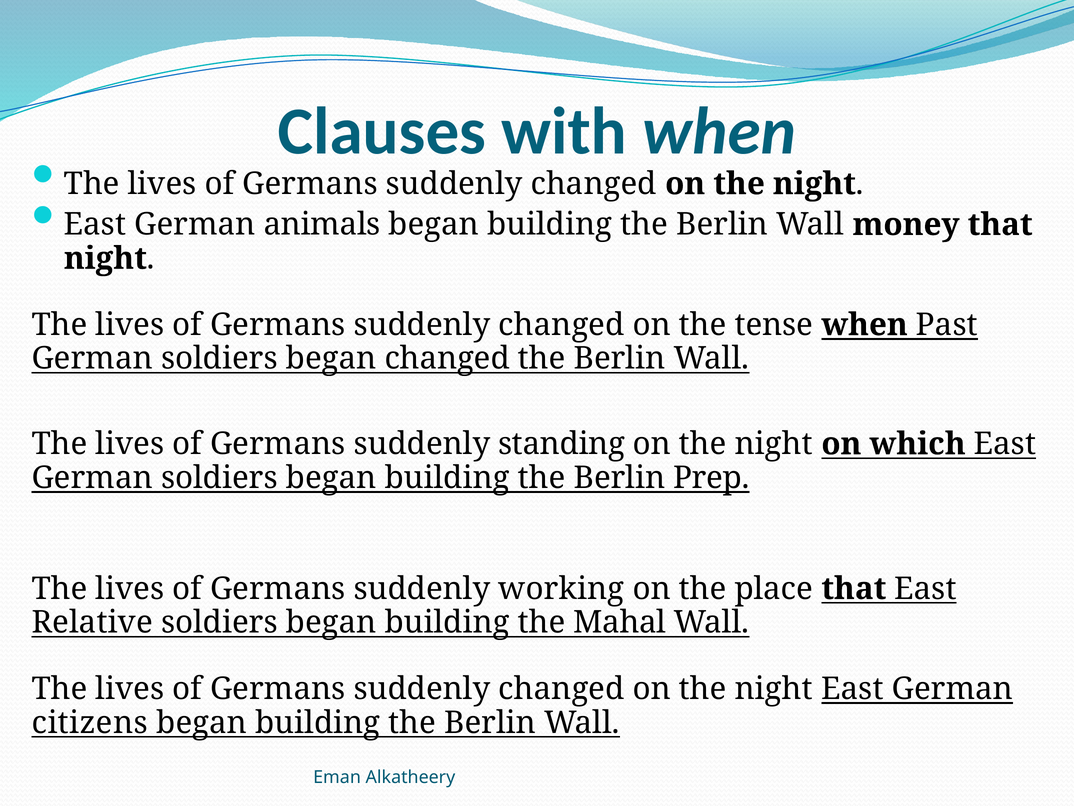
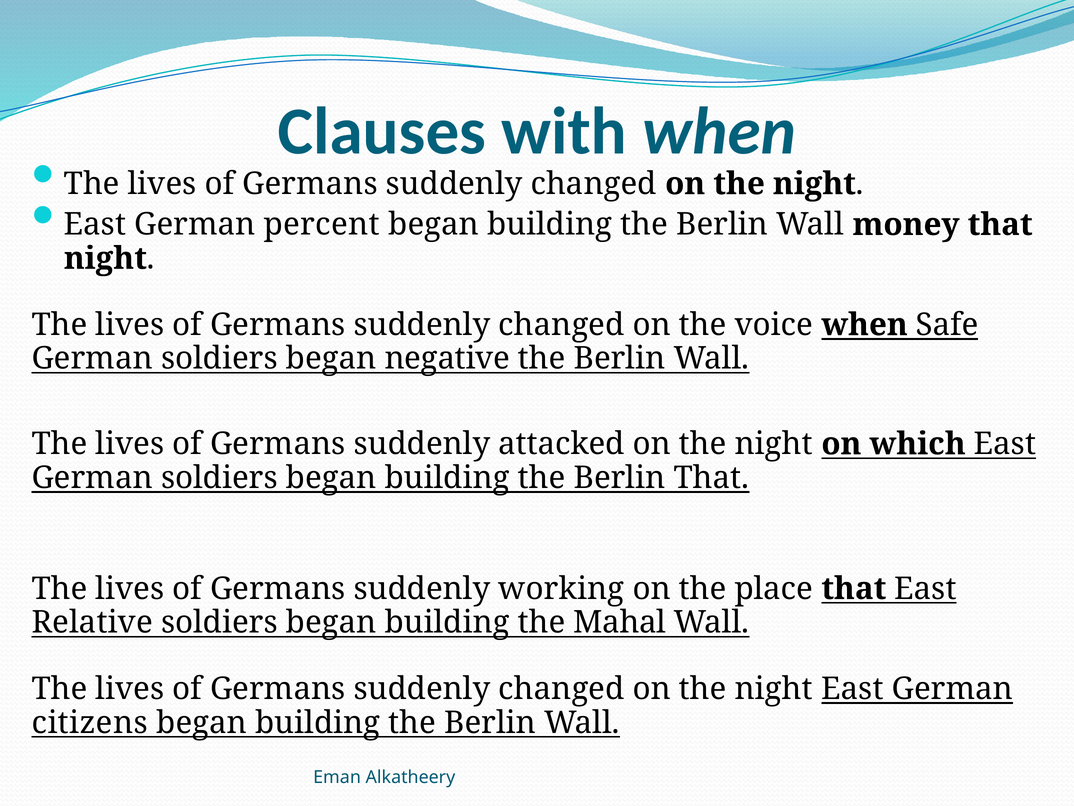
animals: animals -> percent
tense: tense -> voice
Past: Past -> Safe
began changed: changed -> negative
standing: standing -> attacked
Berlin Prep: Prep -> That
